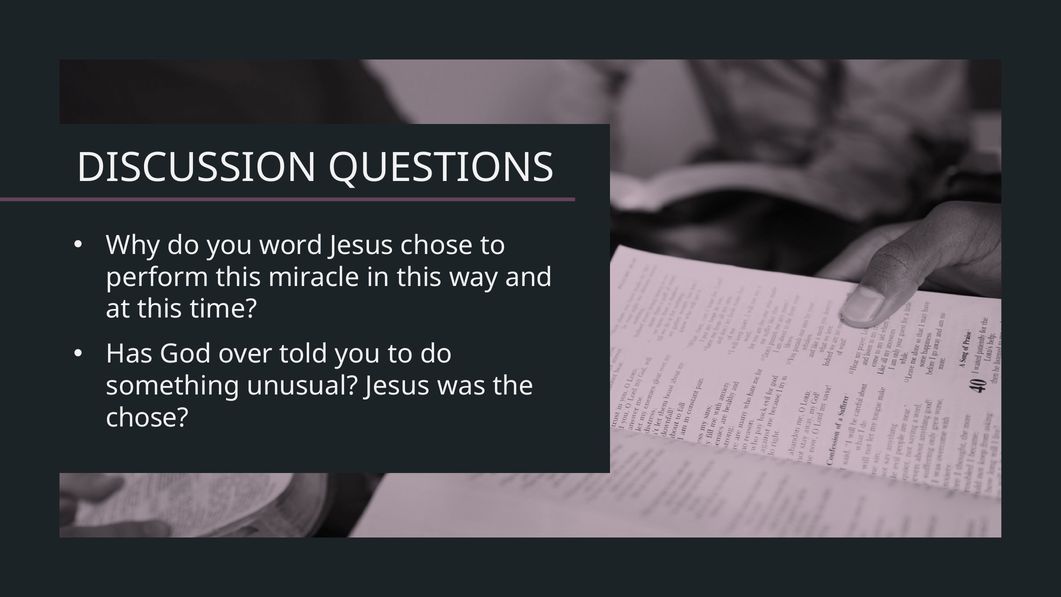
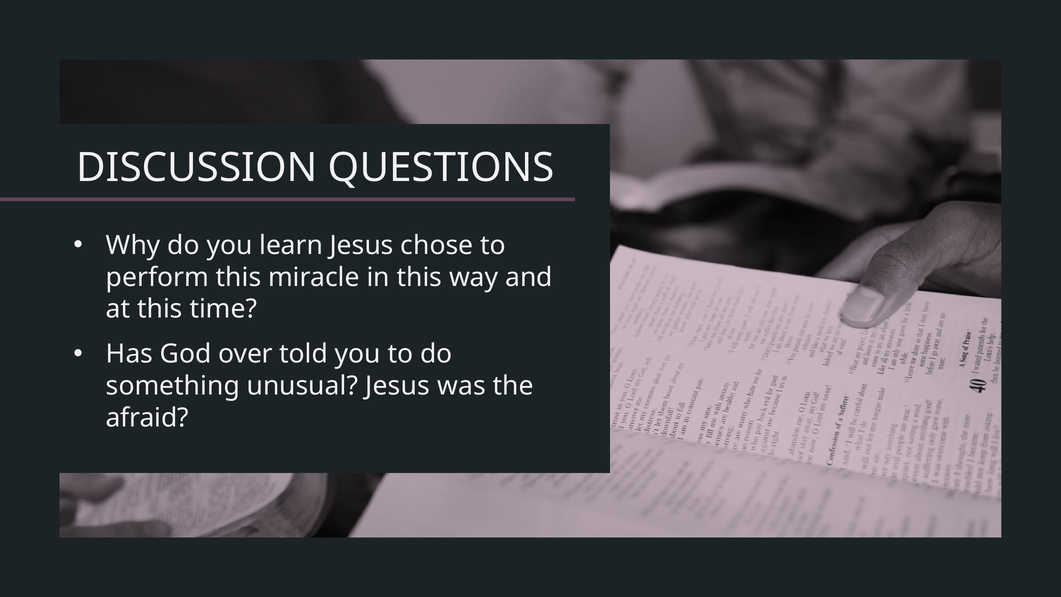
word: word -> learn
chose at (147, 418): chose -> afraid
